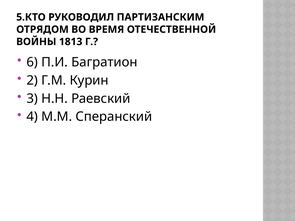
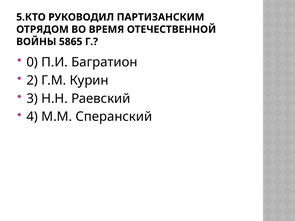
1813: 1813 -> 5865
6: 6 -> 0
